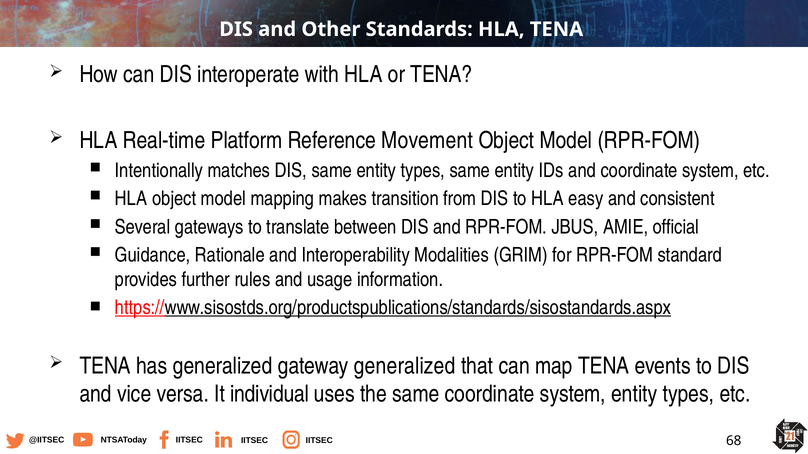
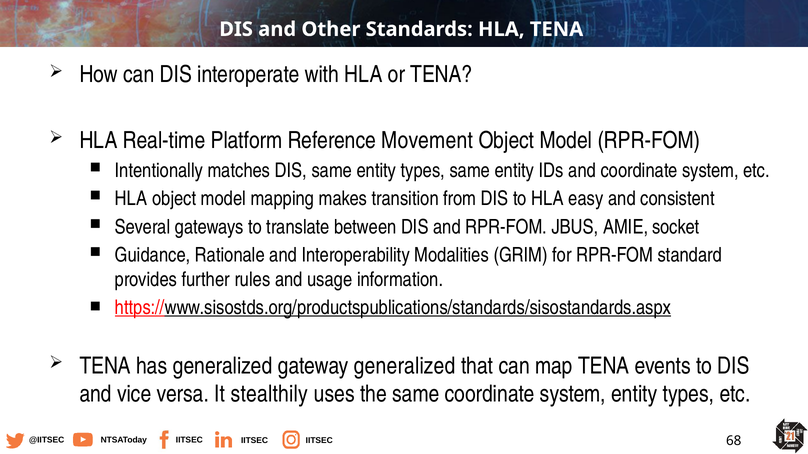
official: official -> socket
individual: individual -> stealthily
